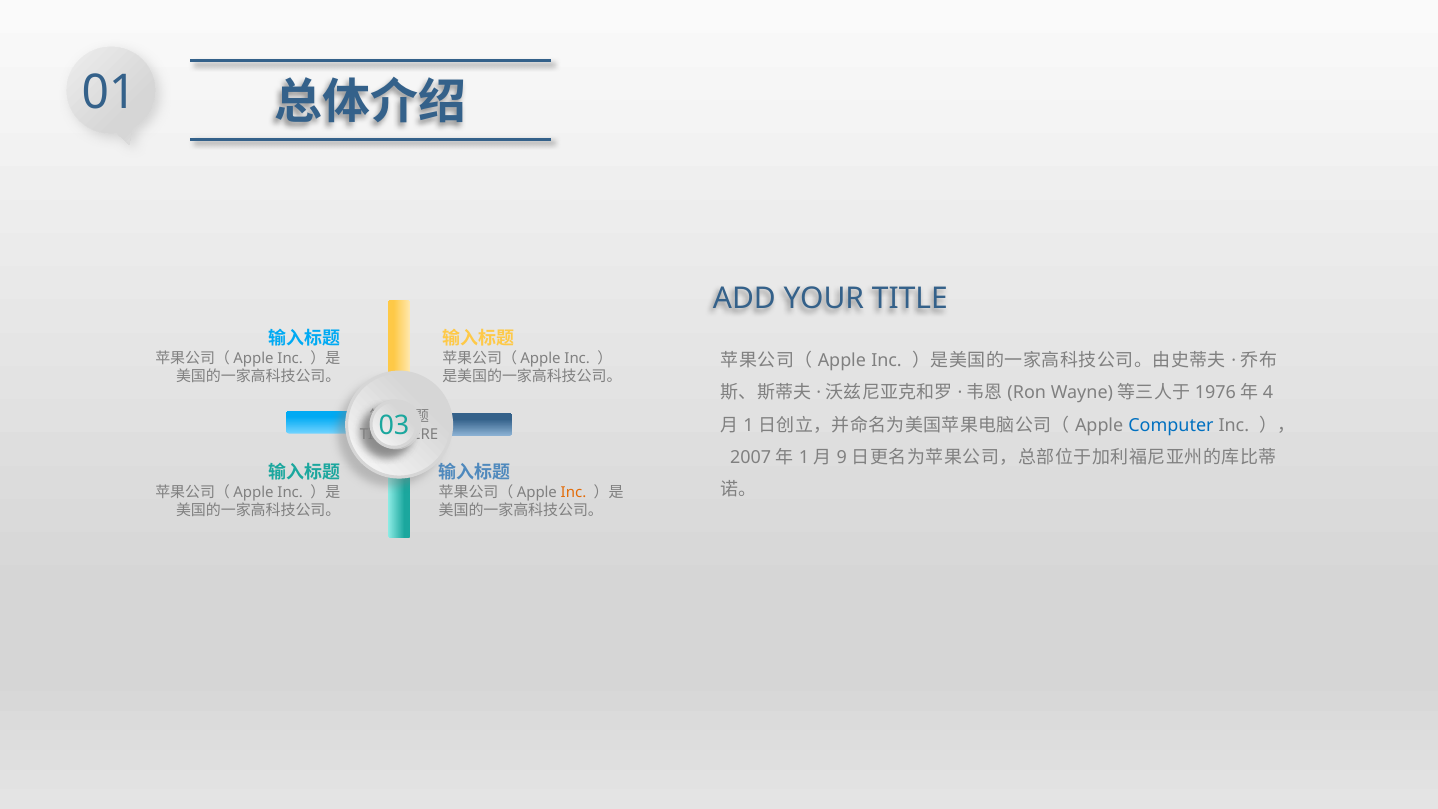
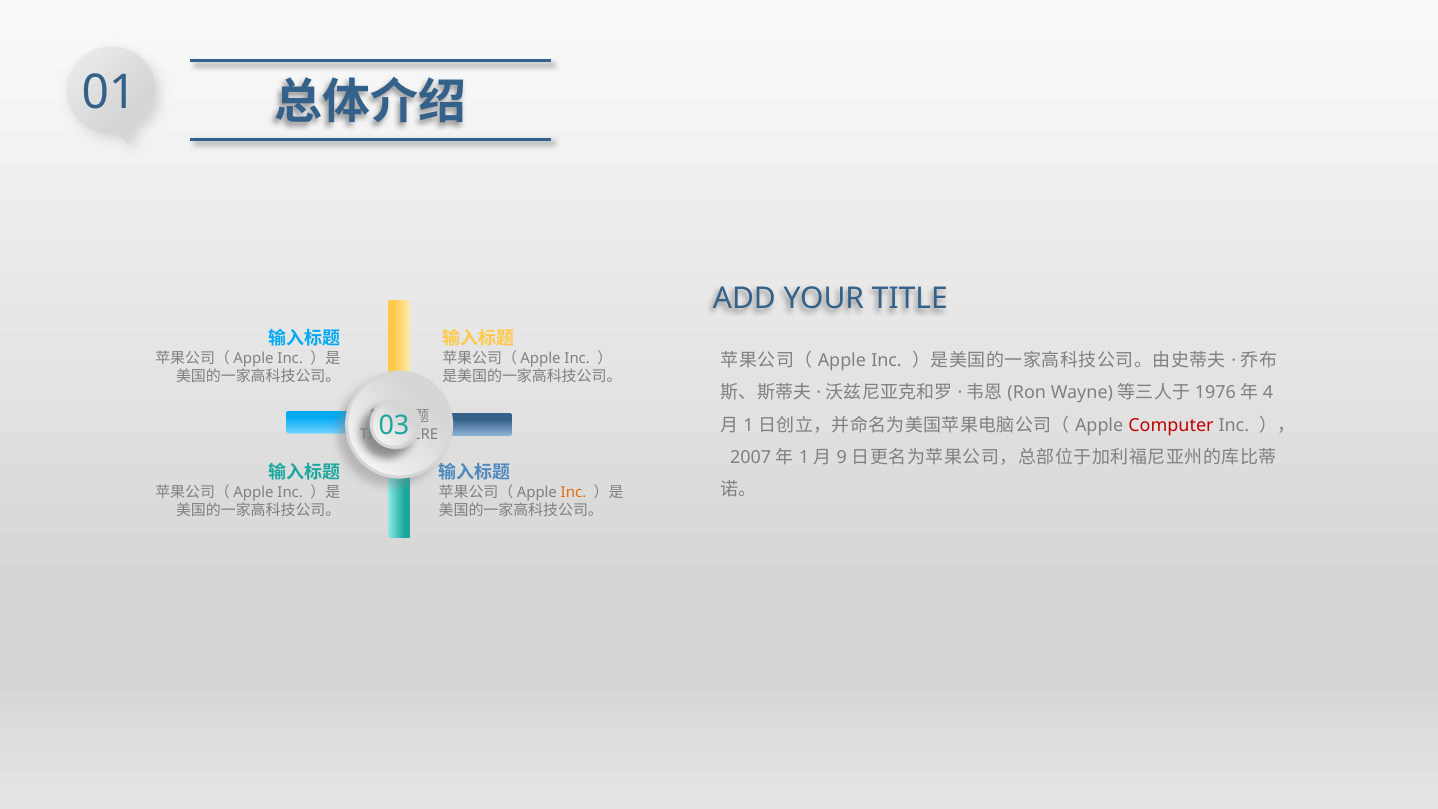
Computer colour: blue -> red
